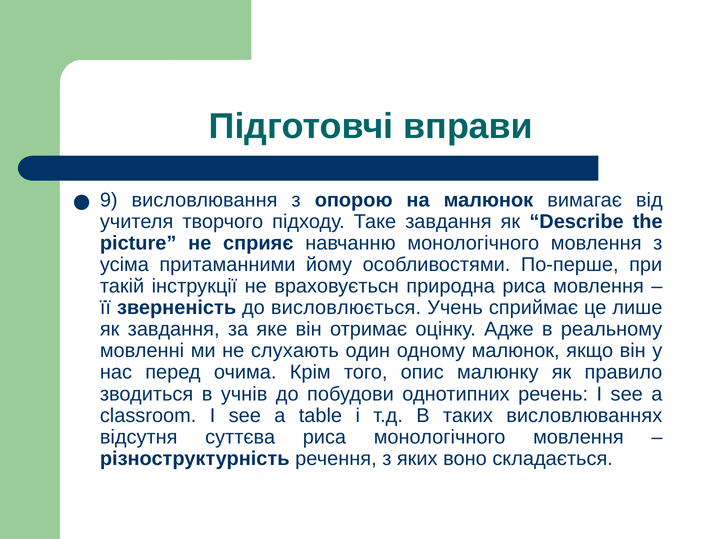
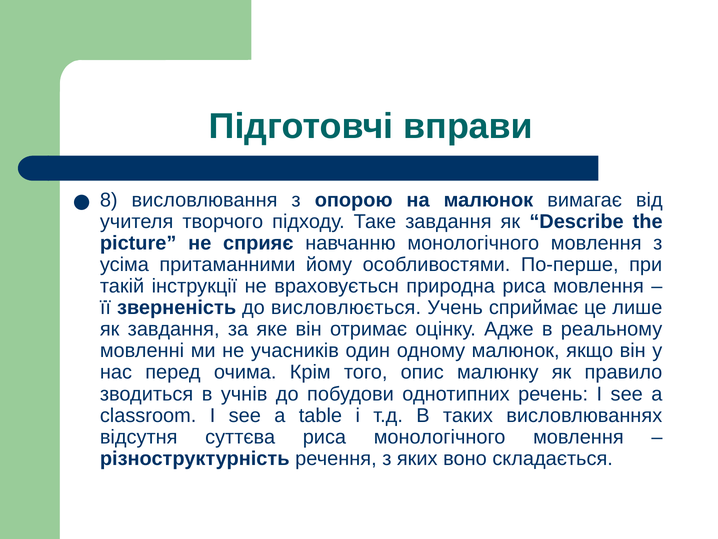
9: 9 -> 8
слухають: слухають -> учасників
